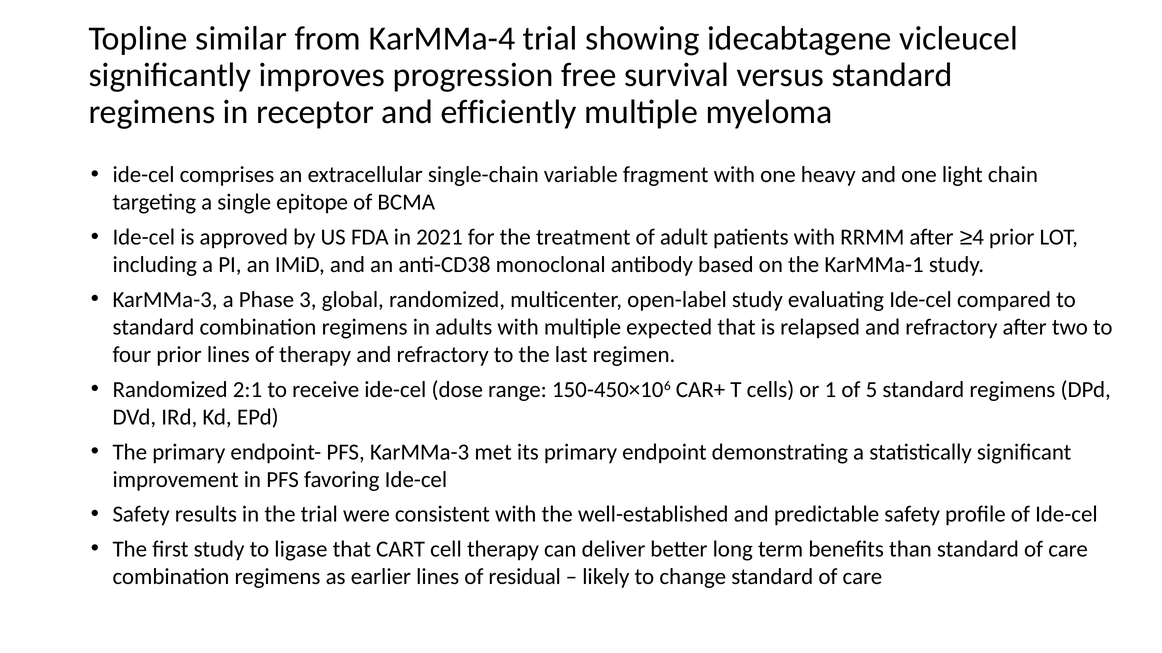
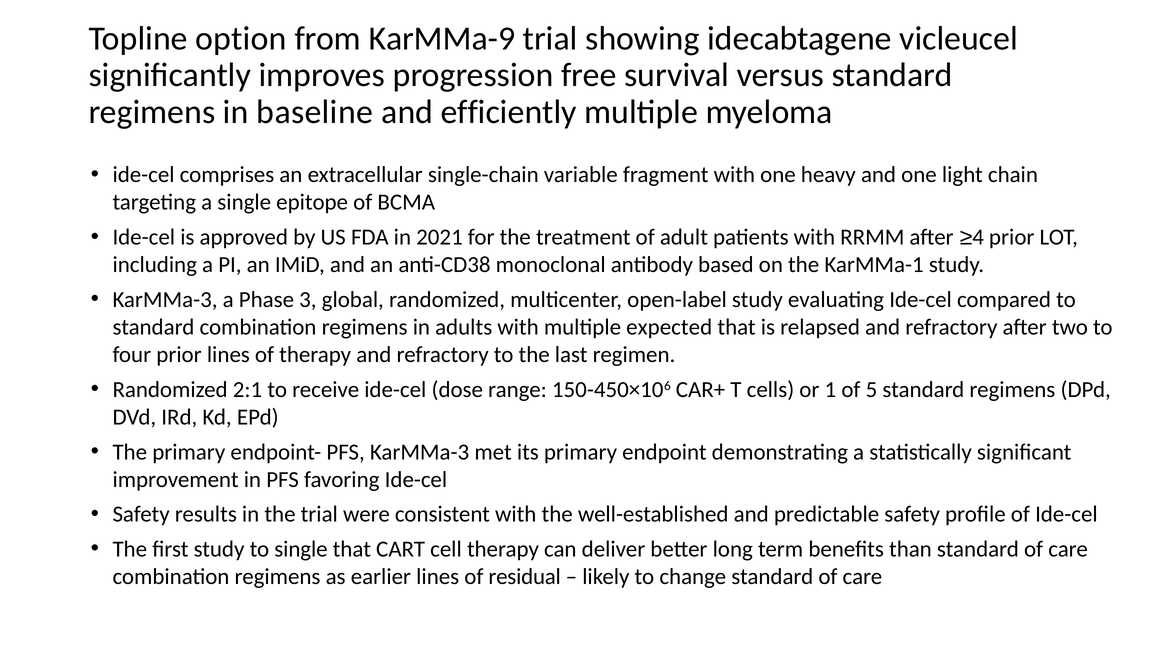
similar: similar -> option
KarMMa-4: KarMMa-4 -> KarMMa-9
receptor: receptor -> baseline
to ligase: ligase -> single
